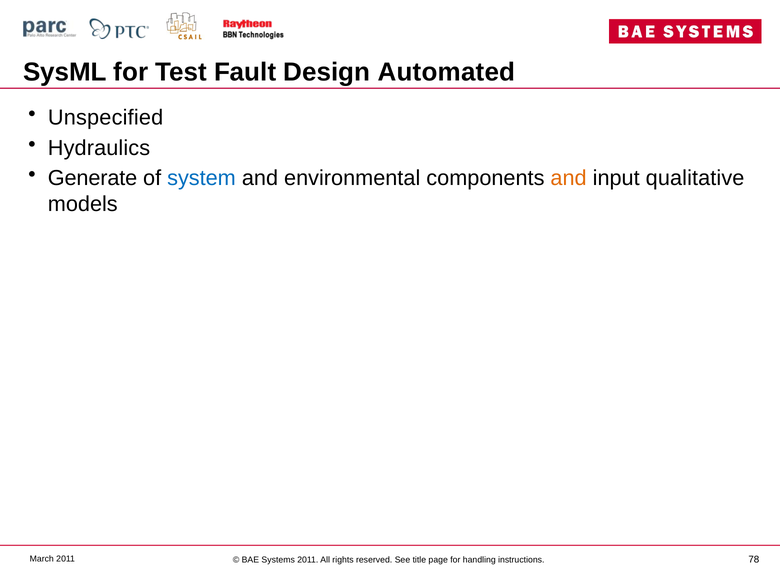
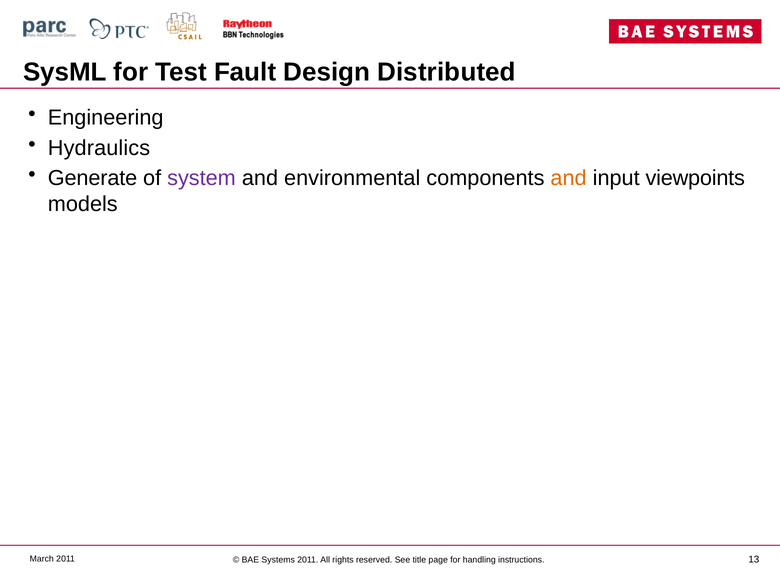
Automated: Automated -> Distributed
Unspecified: Unspecified -> Engineering
system colour: blue -> purple
qualitative: qualitative -> viewpoints
78: 78 -> 13
